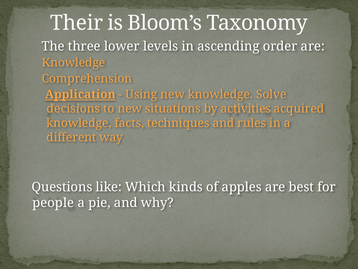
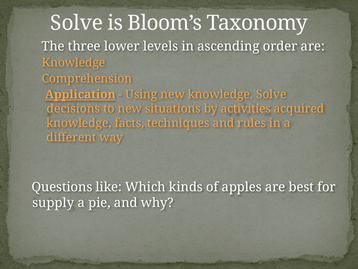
Their at (77, 23): Their -> Solve
people: people -> supply
